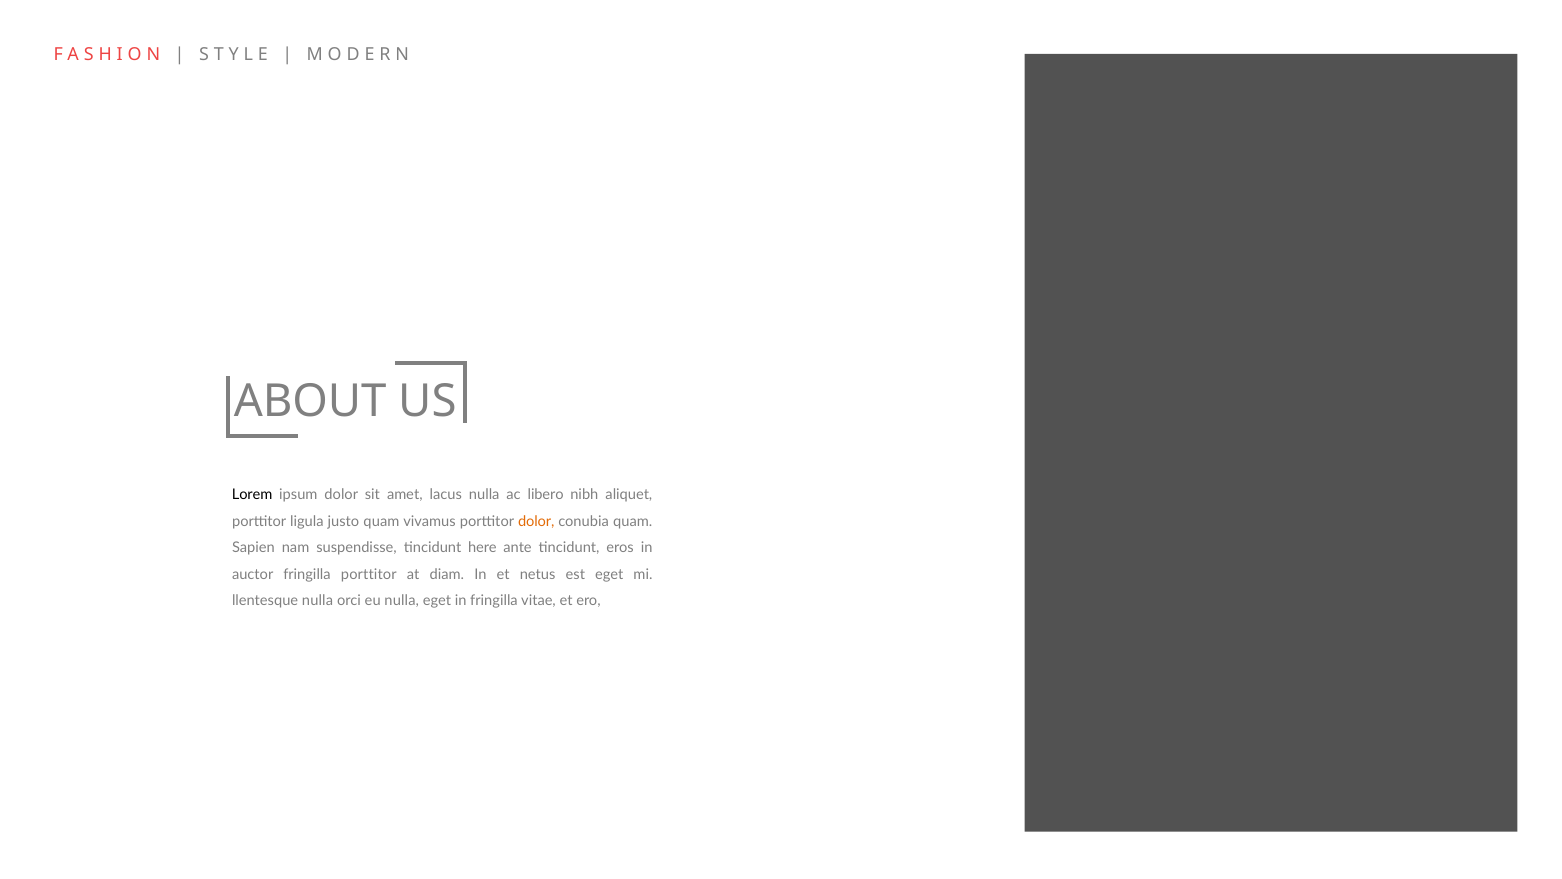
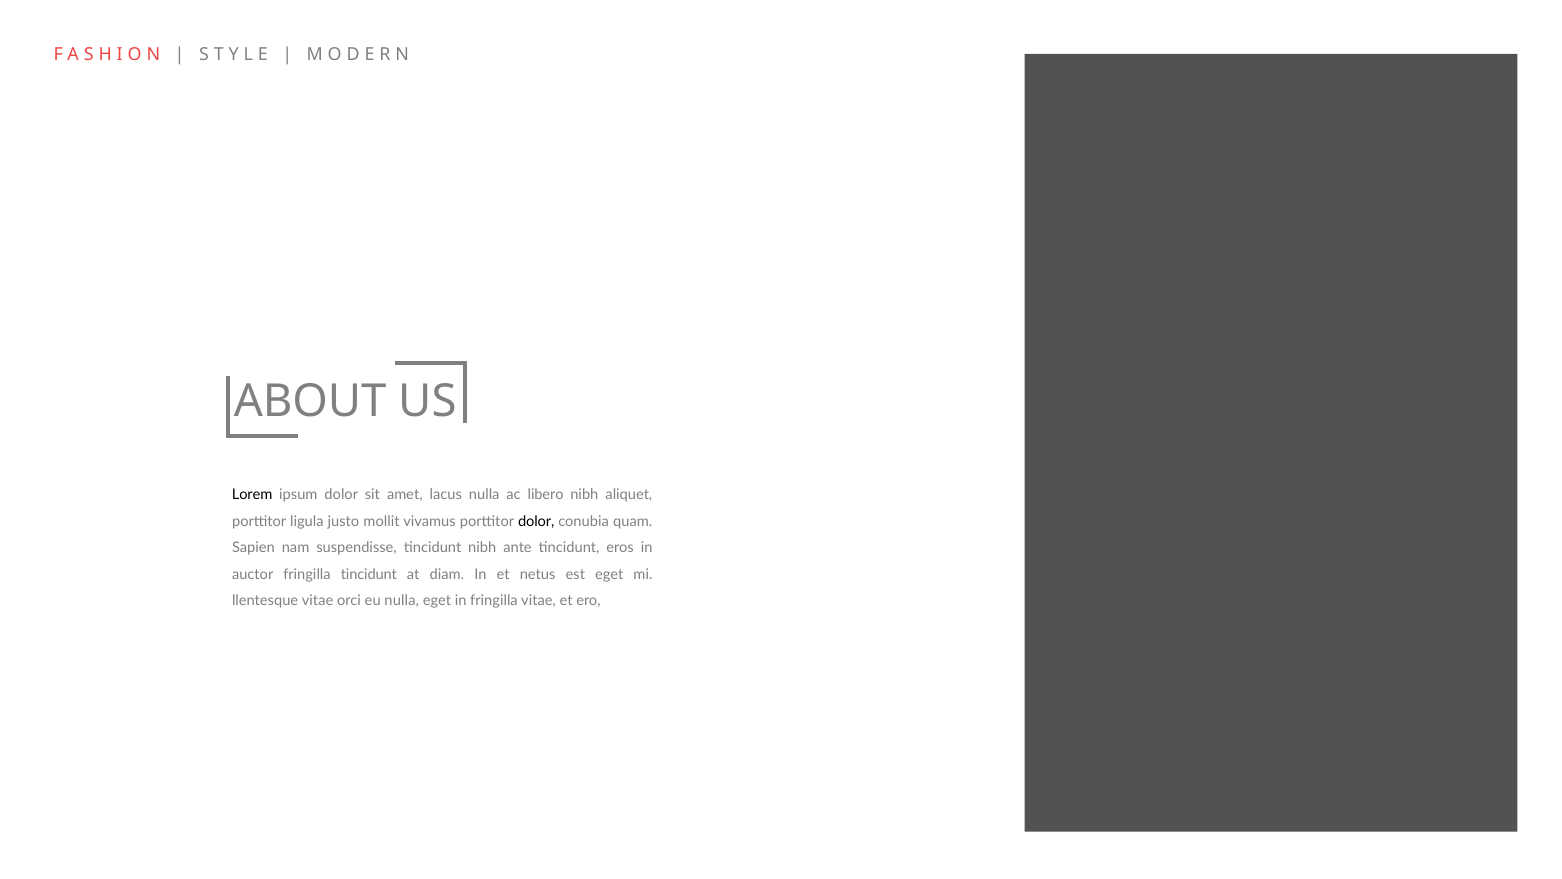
justo quam: quam -> mollit
dolor at (536, 521) colour: orange -> black
tincidunt here: here -> nibh
fringilla porttitor: porttitor -> tincidunt
llentesque nulla: nulla -> vitae
